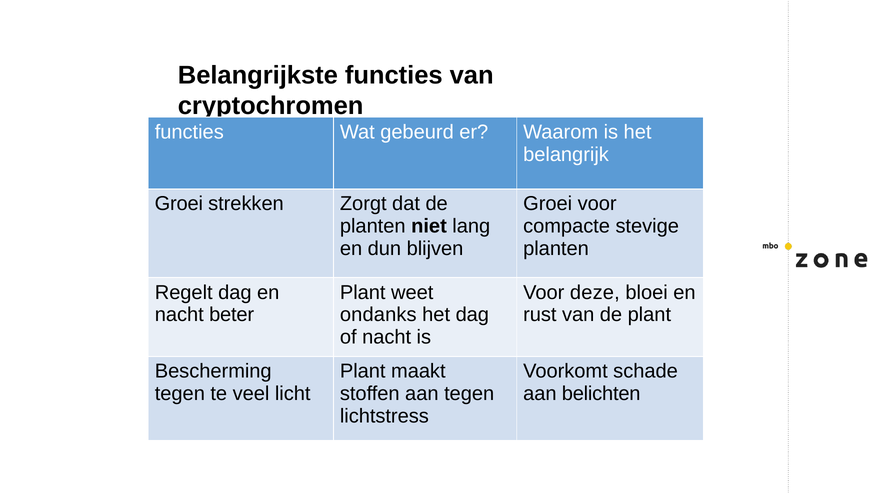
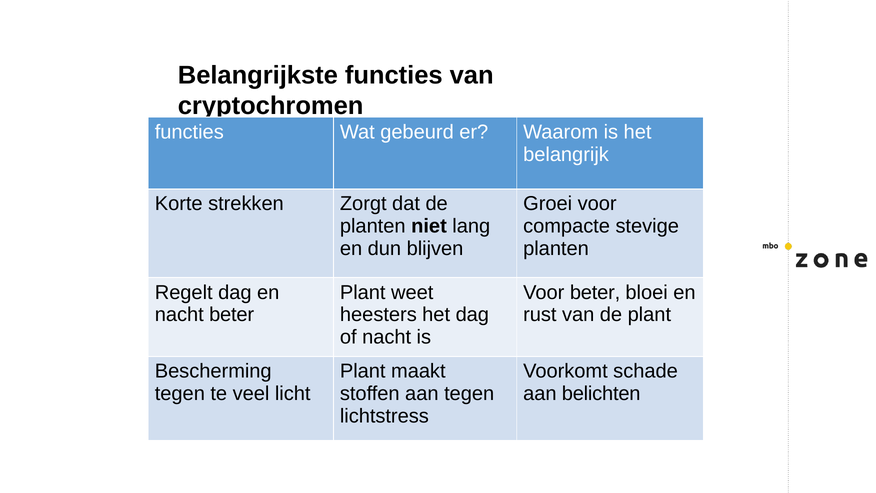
Groei at (179, 204): Groei -> Korte
Voor deze: deze -> beter
ondanks: ondanks -> heesters
